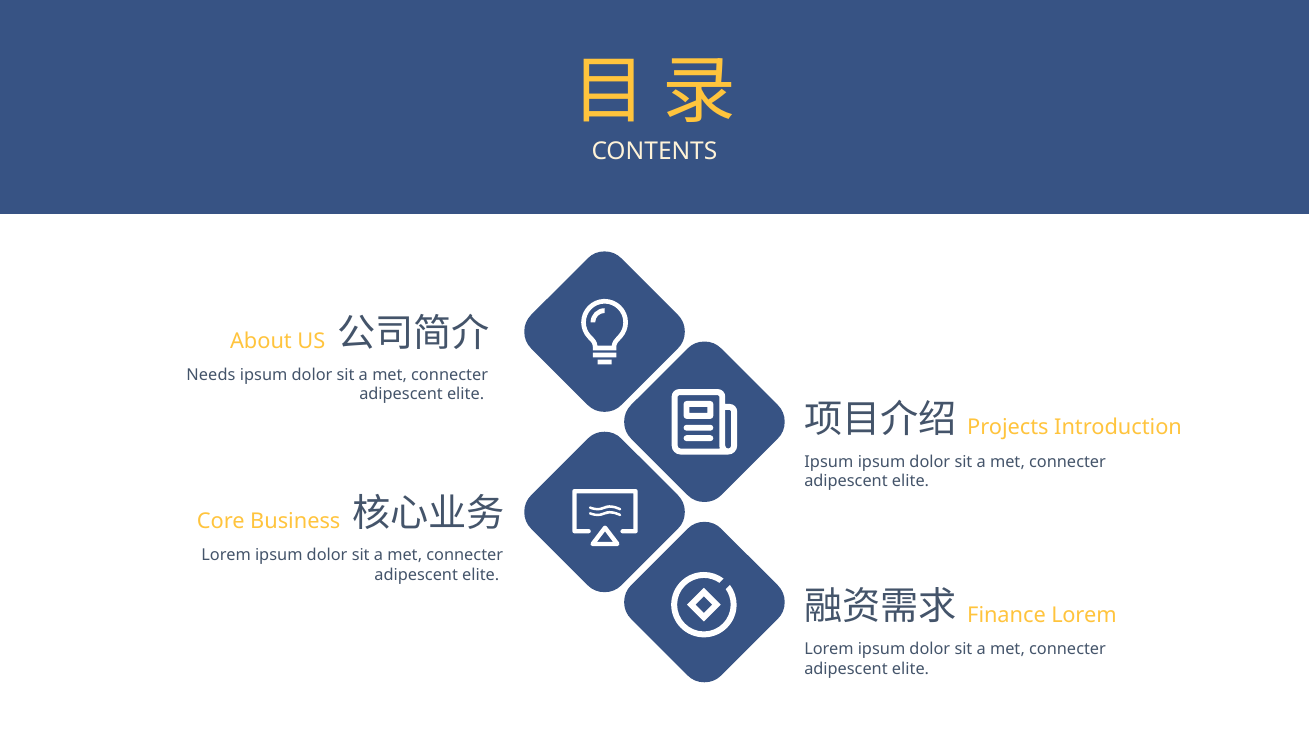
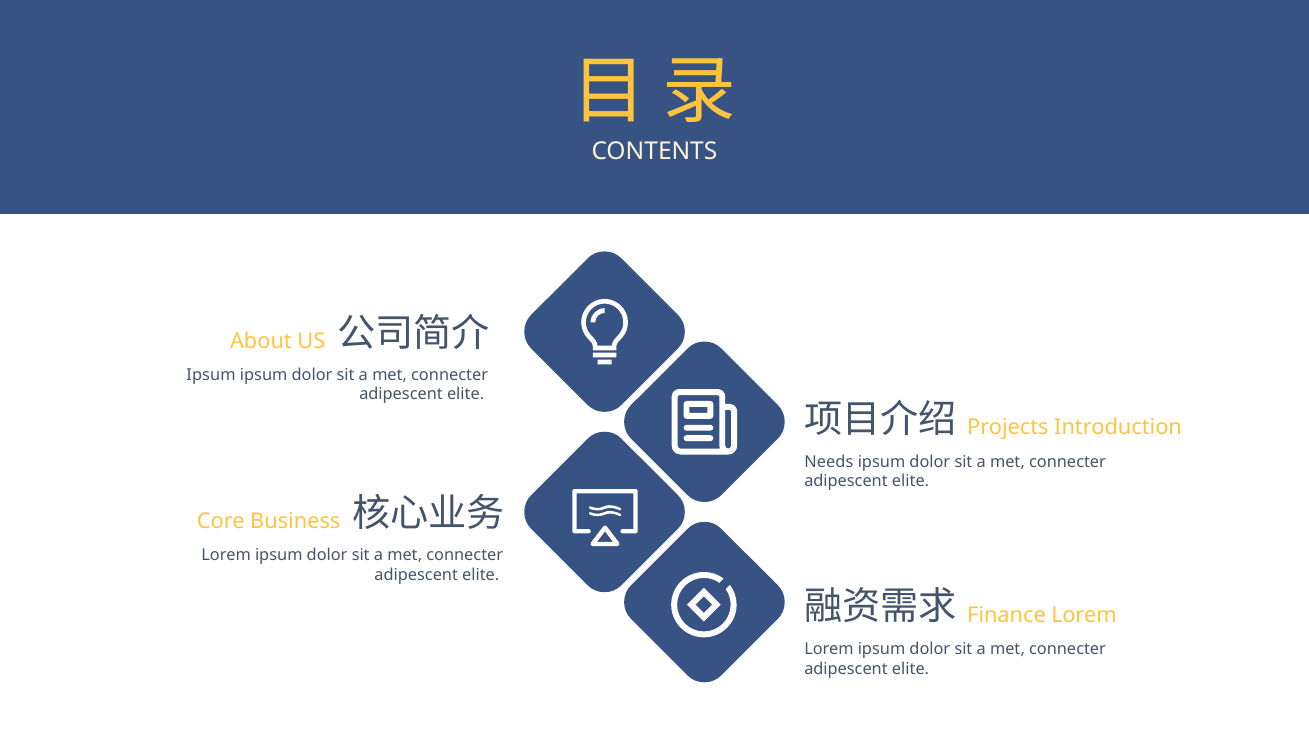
Needs at (211, 375): Needs -> Ipsum
Ipsum at (829, 462): Ipsum -> Needs
